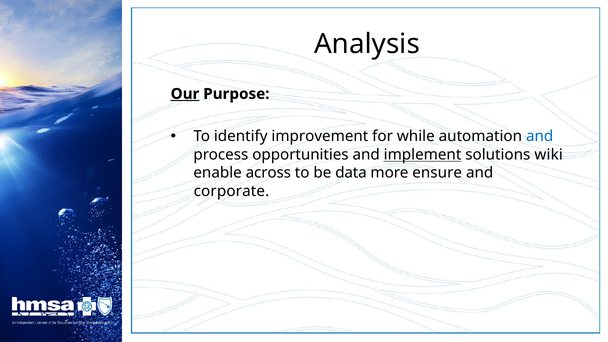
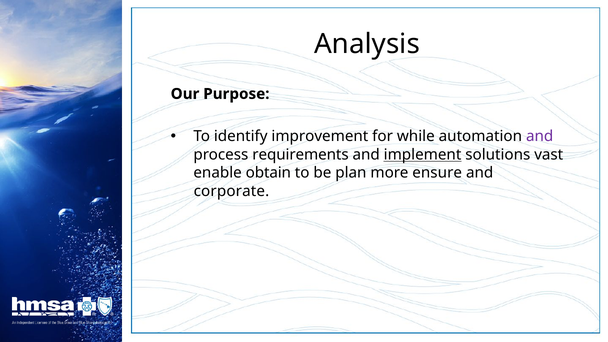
Our underline: present -> none
and at (540, 136) colour: blue -> purple
opportunities: opportunities -> requirements
wiki: wiki -> vast
across: across -> obtain
data: data -> plan
